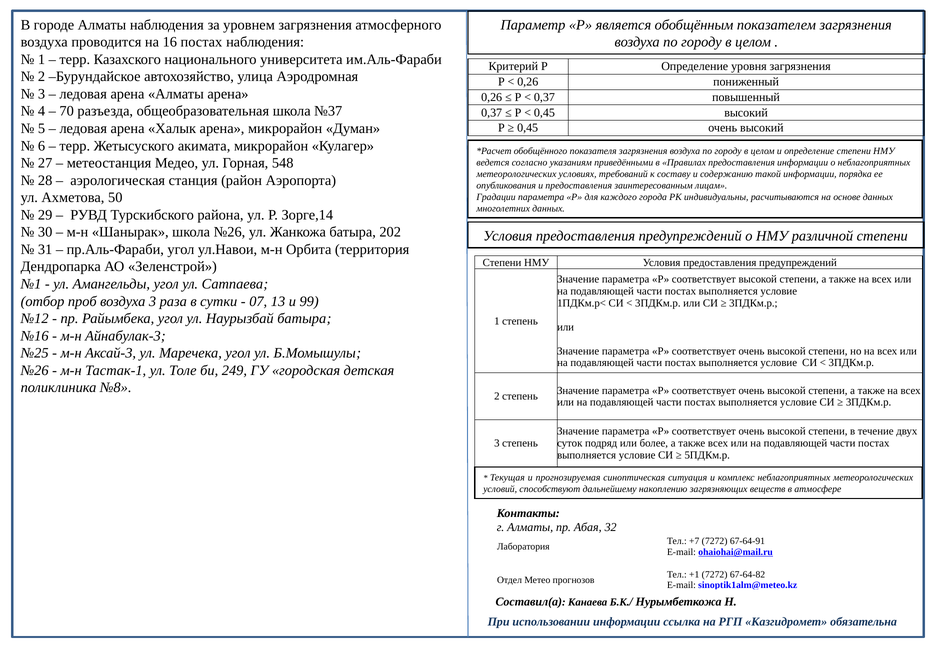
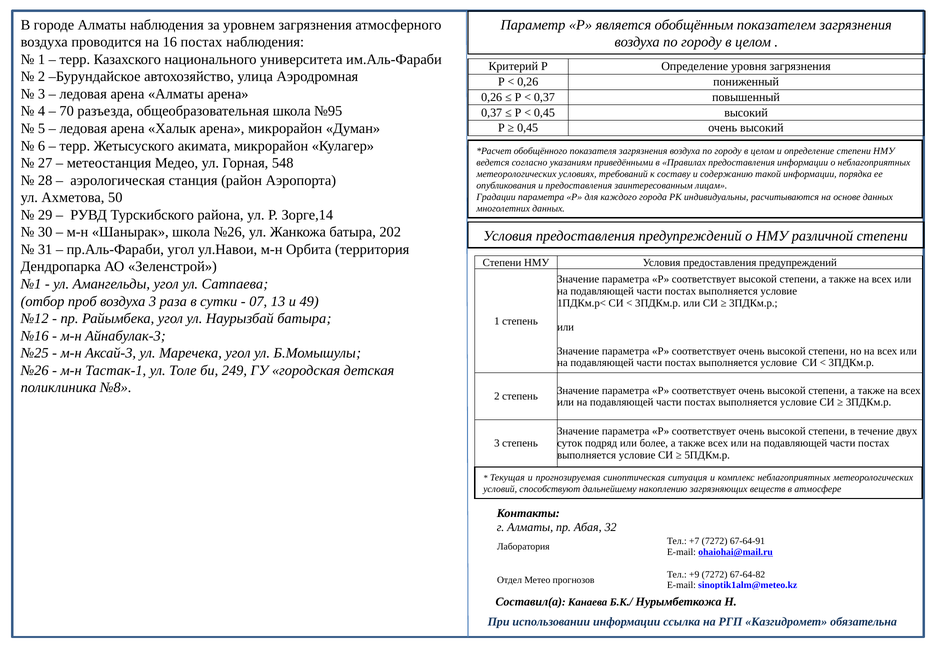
№37: №37 -> №95
99: 99 -> 49
+1: +1 -> +9
